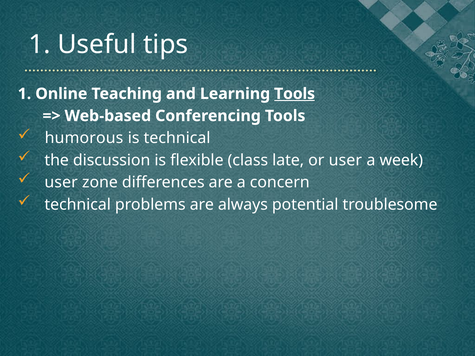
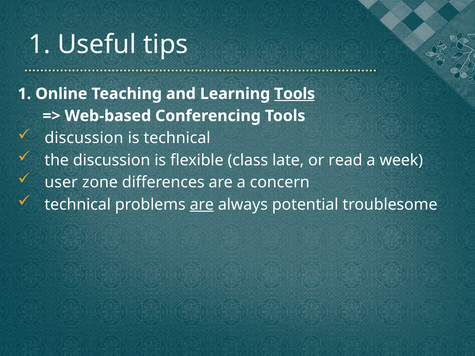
humorous at (84, 138): humorous -> discussion
or user: user -> read
are at (202, 205) underline: none -> present
